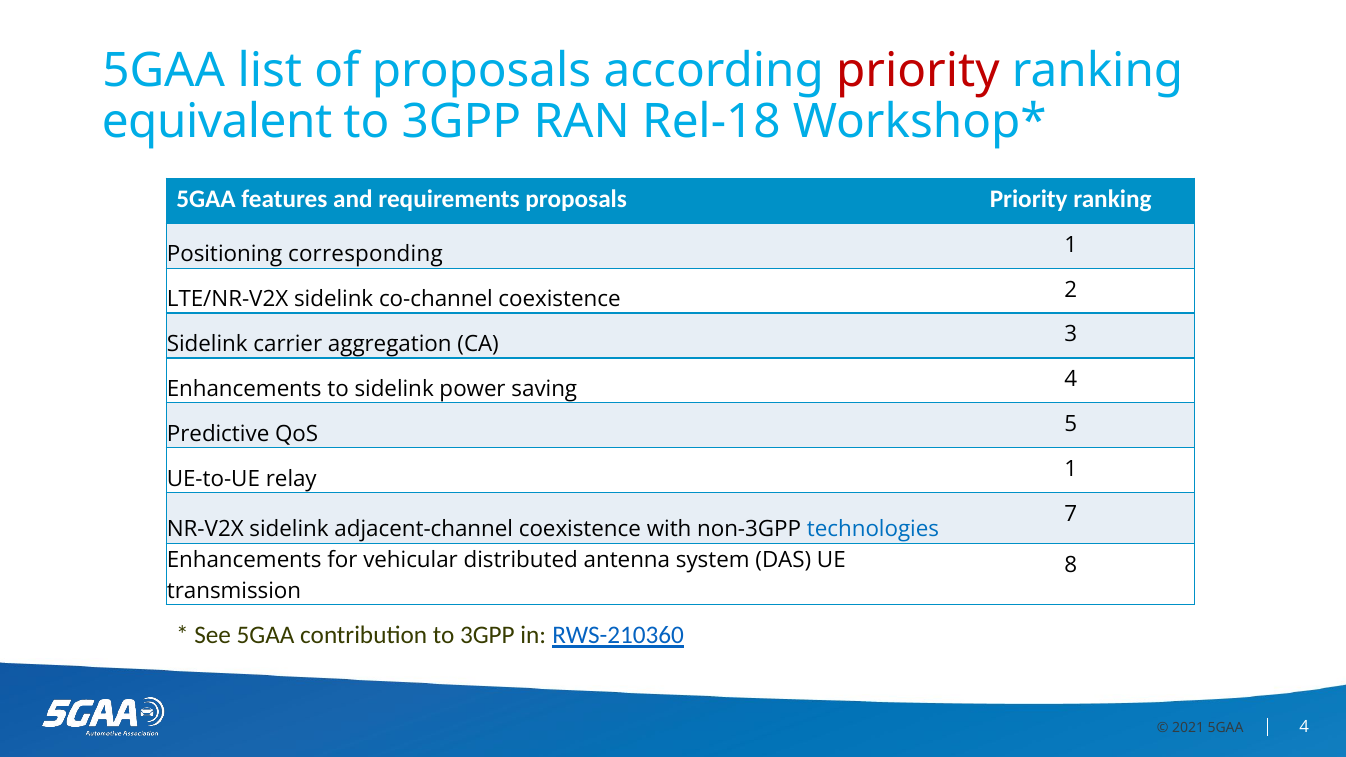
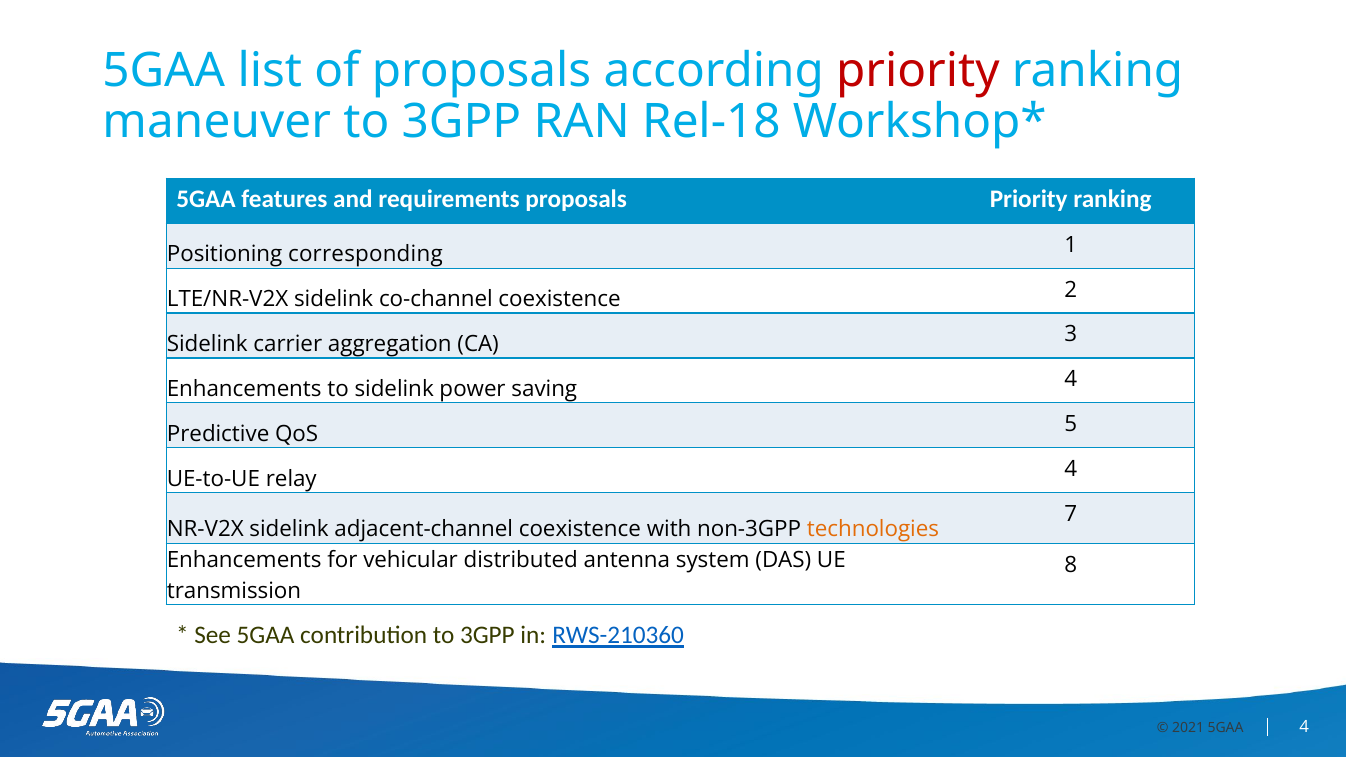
equivalent: equivalent -> maneuver
relay 1: 1 -> 4
technologies colour: blue -> orange
